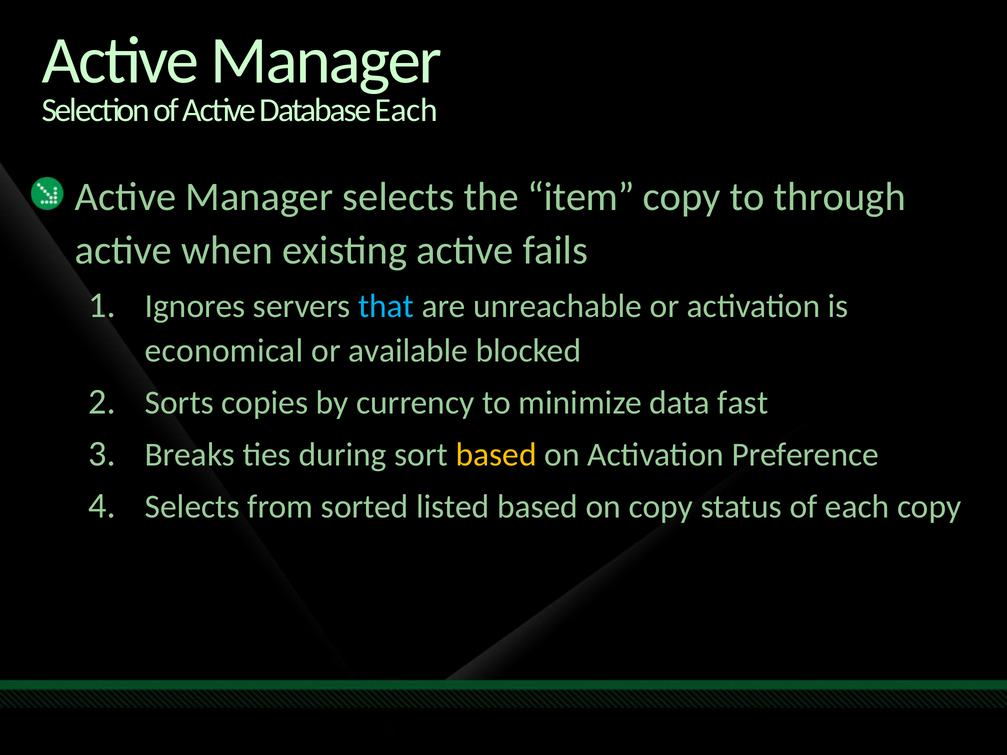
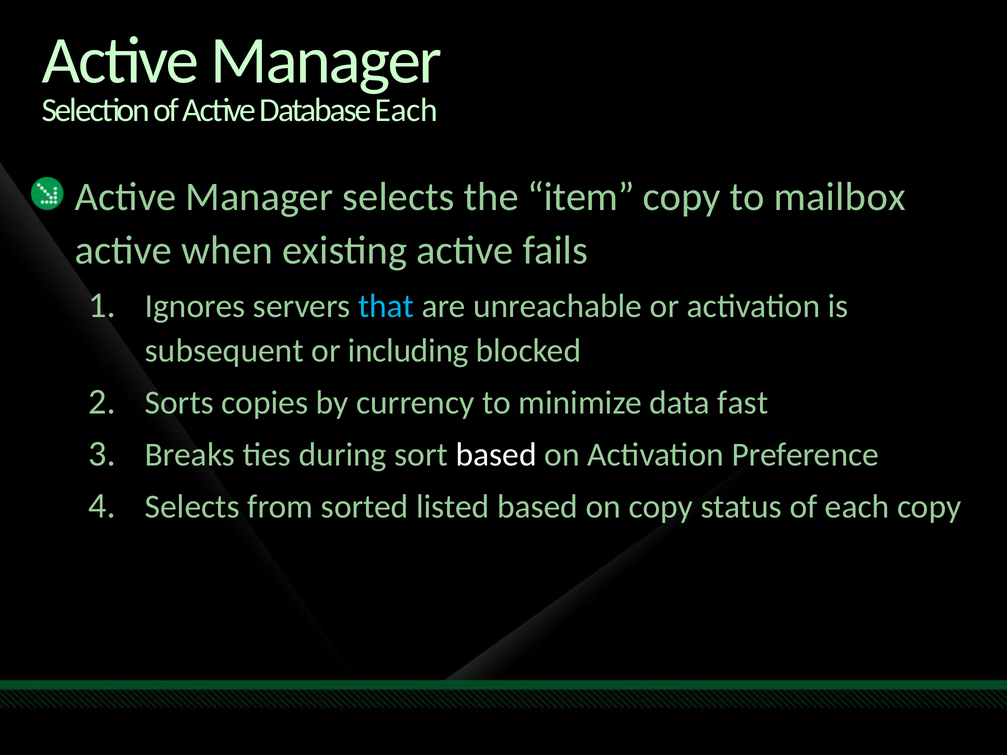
through: through -> mailbox
economical: economical -> subsequent
available: available -> including
based at (496, 455) colour: yellow -> white
